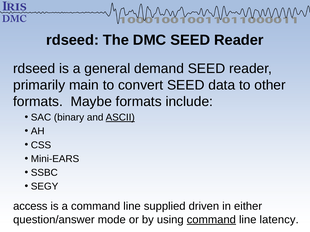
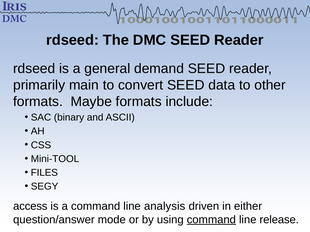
ASCII underline: present -> none
Mini-EARS: Mini-EARS -> Mini-TOOL
SSBC: SSBC -> FILES
supplied: supplied -> analysis
latency: latency -> release
